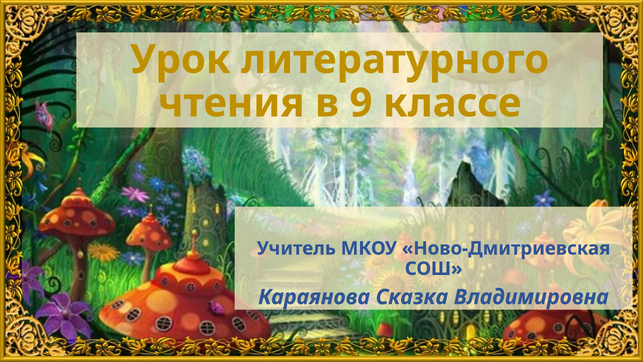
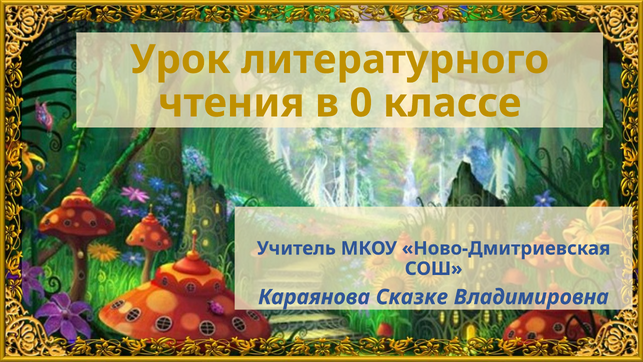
9: 9 -> 0
Сказка: Сказка -> Сказке
